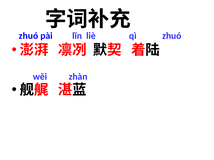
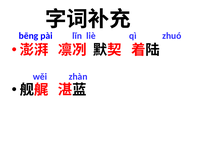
zhuó at (28, 36): zhuó -> bēng
